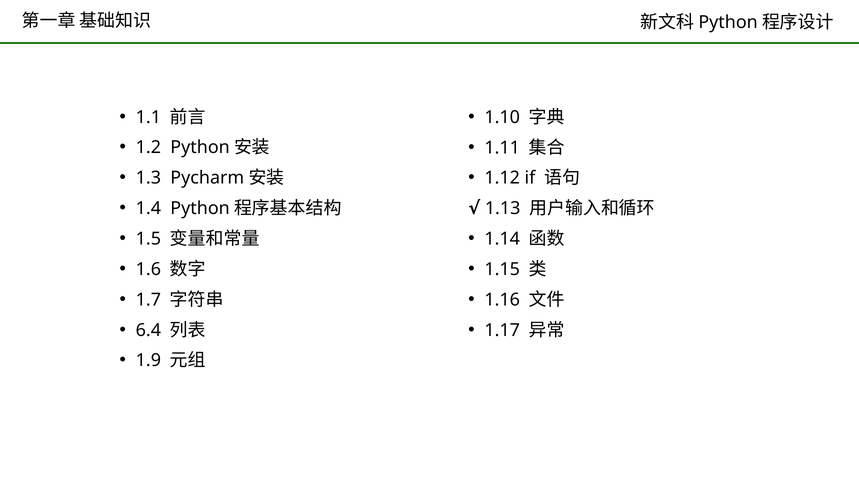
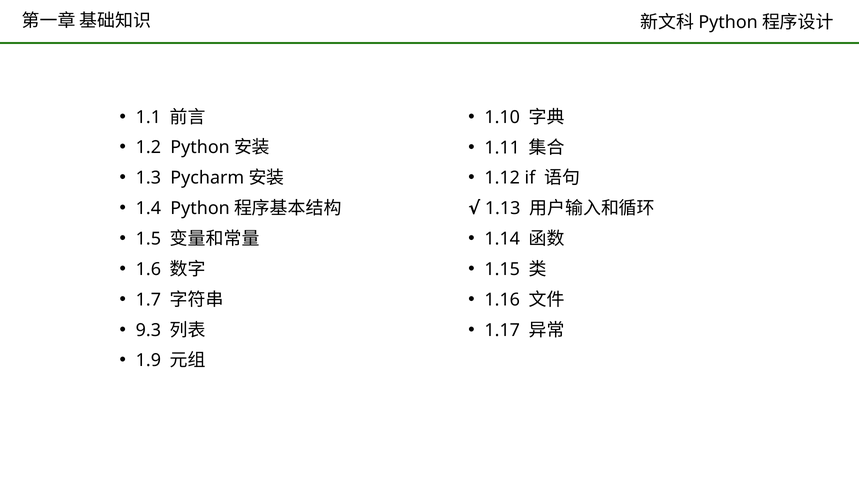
6.4: 6.4 -> 9.3
